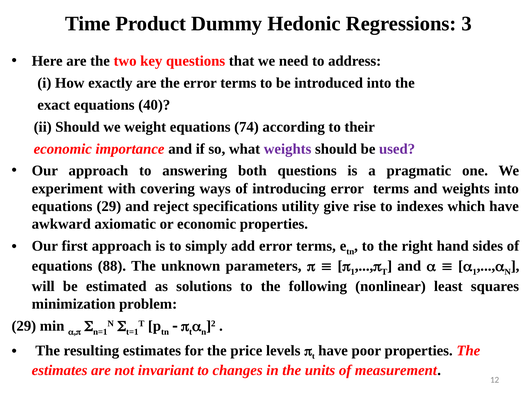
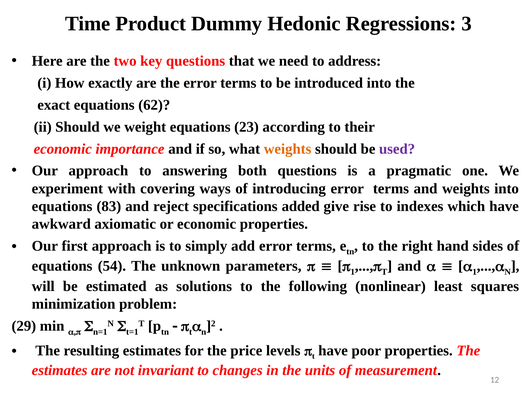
40: 40 -> 62
74: 74 -> 23
weights at (288, 149) colour: purple -> orange
equations 29: 29 -> 83
utility: utility -> added
88: 88 -> 54
